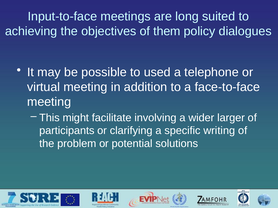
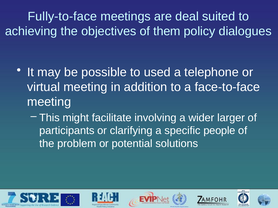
Input-to-face: Input-to-face -> Fully-to-face
long: long -> deal
writing: writing -> people
